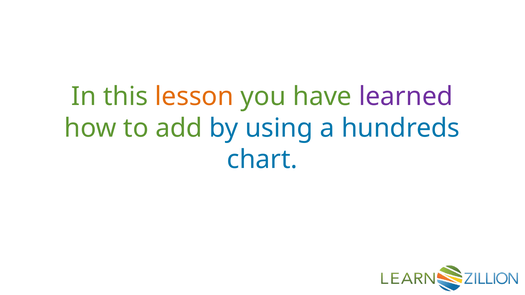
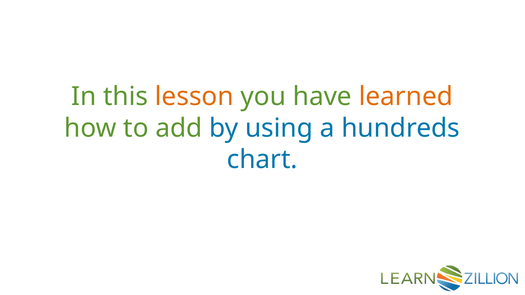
learned colour: purple -> orange
